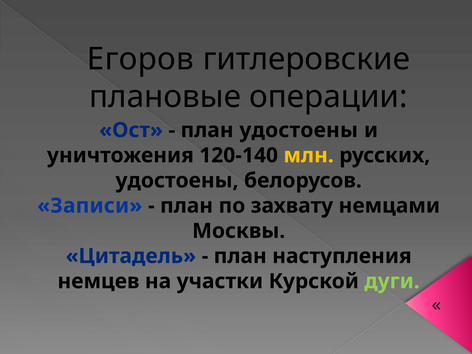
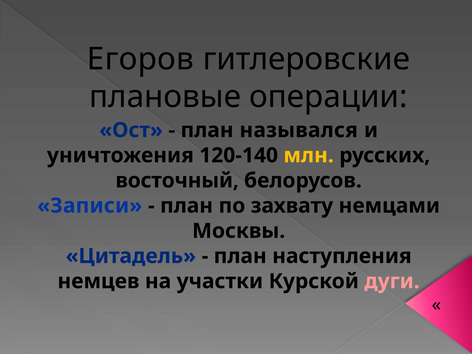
план удостоены: удостоены -> назывался
удостоены at (177, 181): удостоены -> восточный
дуги colour: light green -> pink
